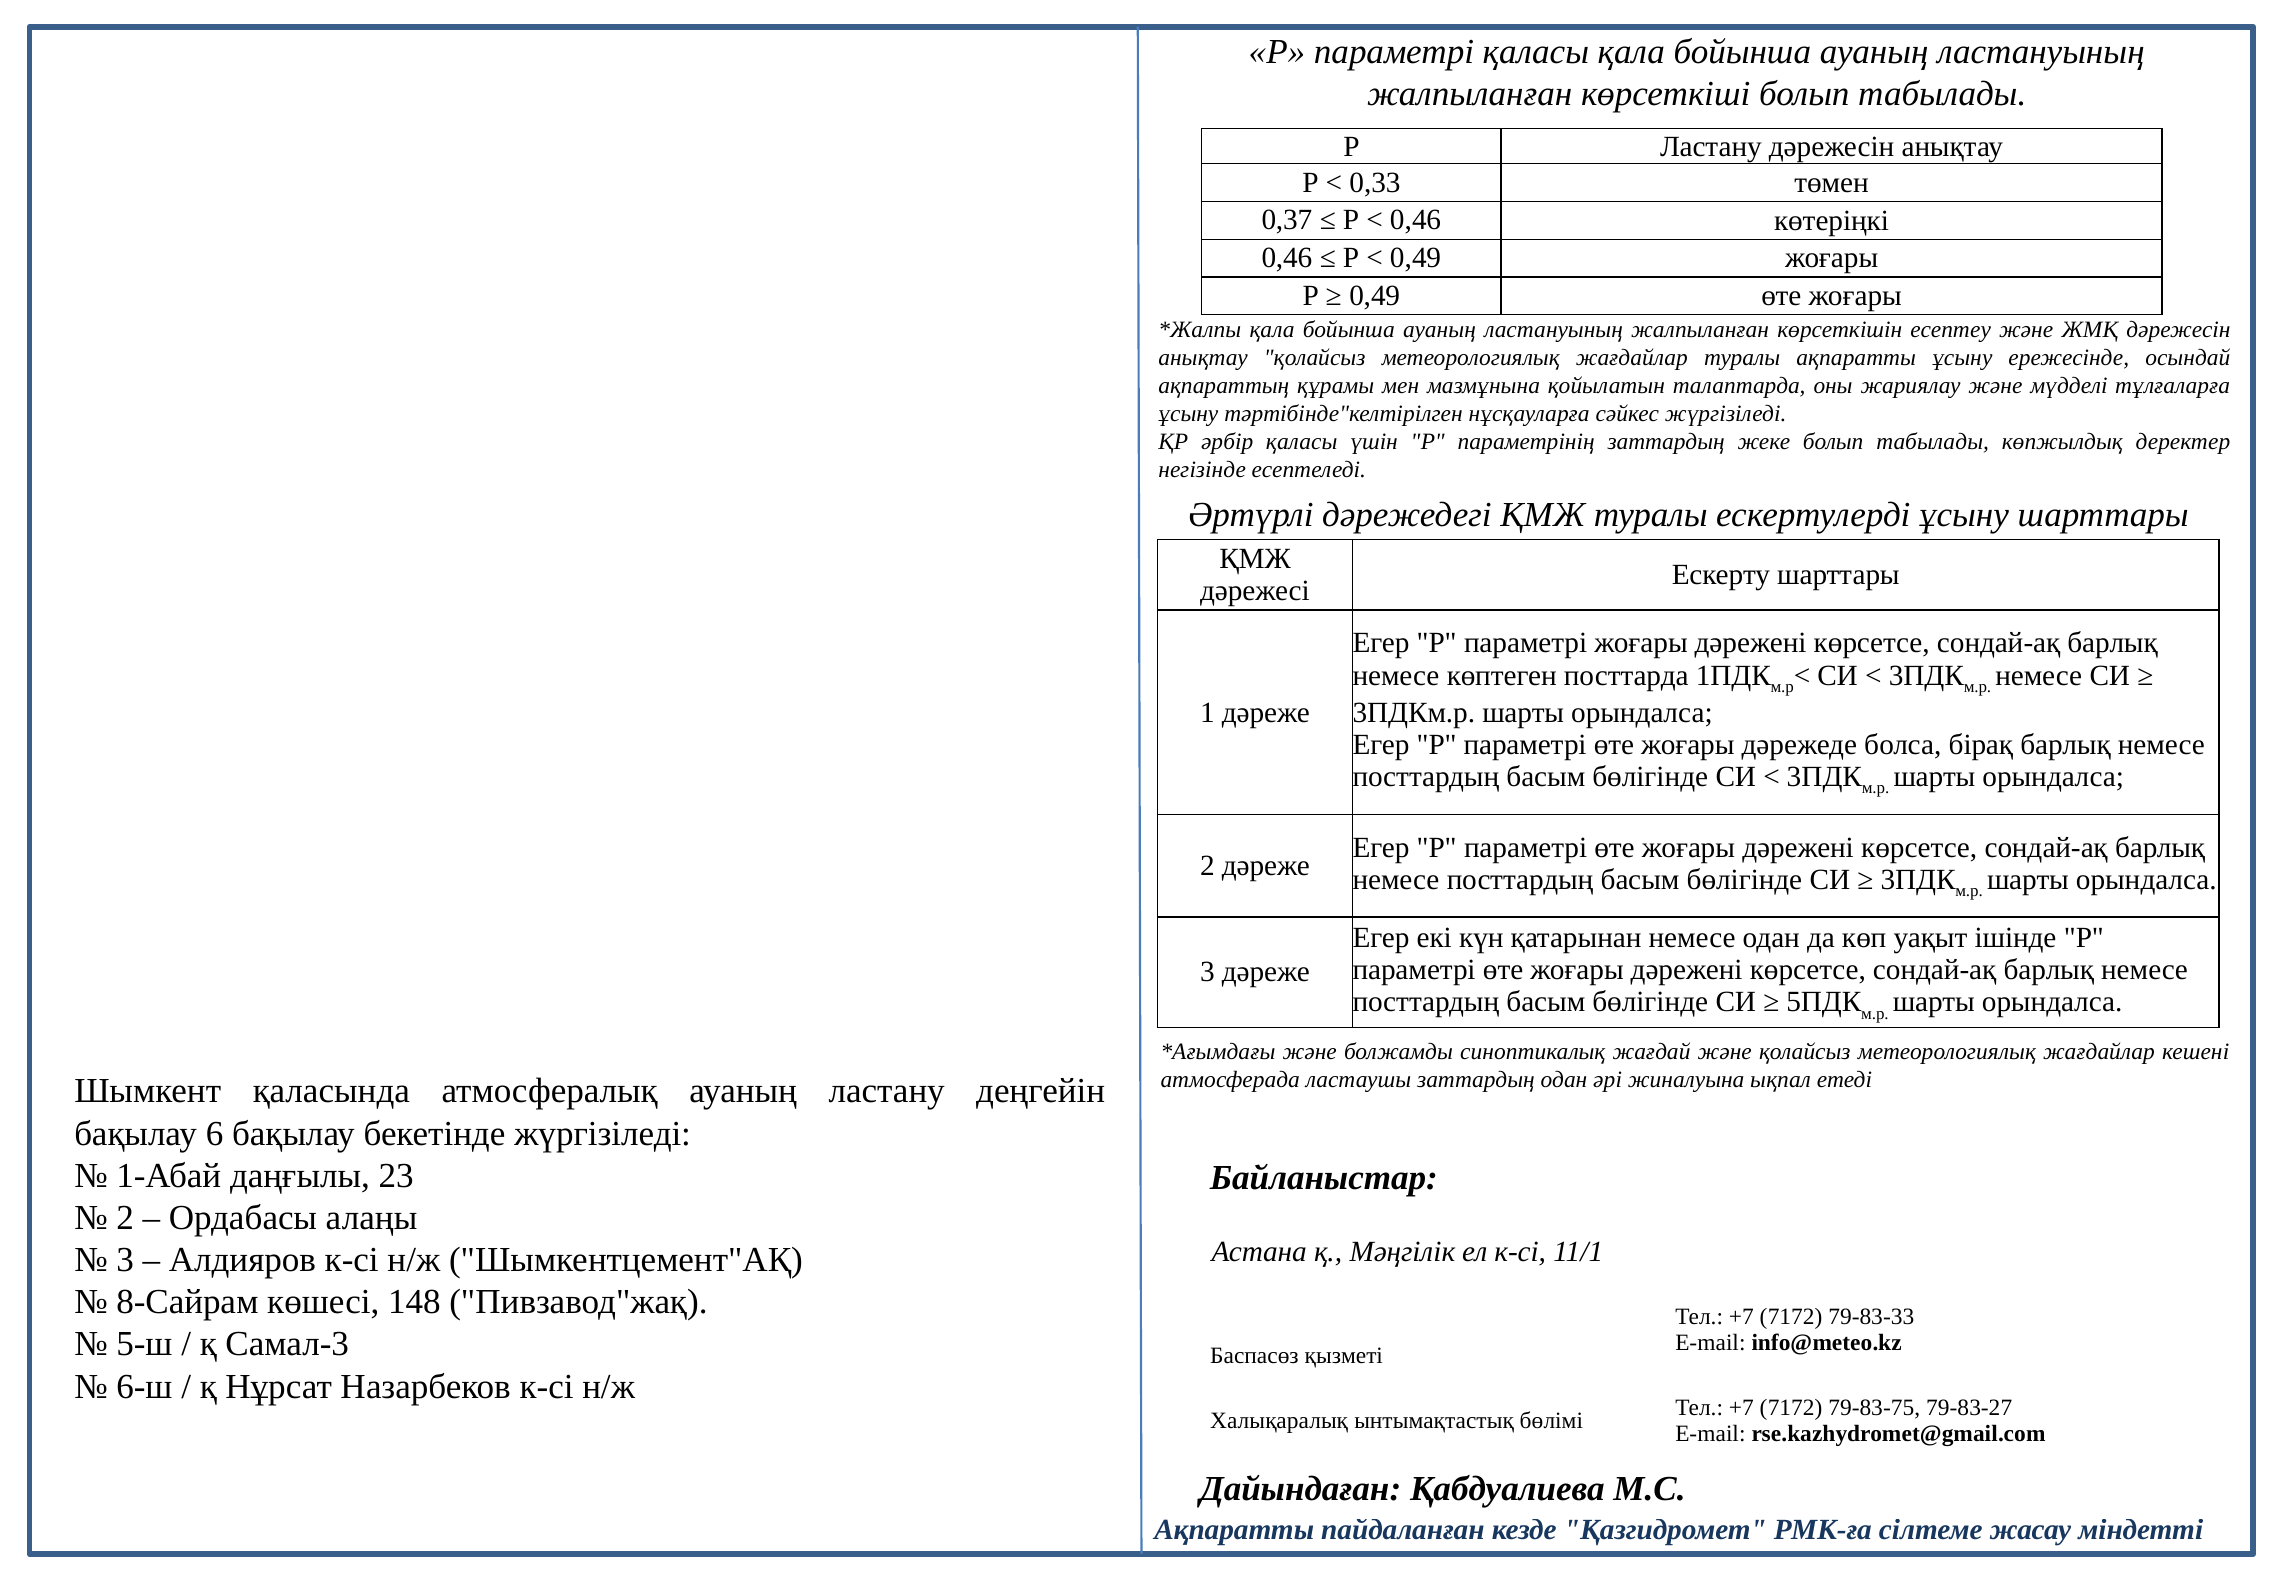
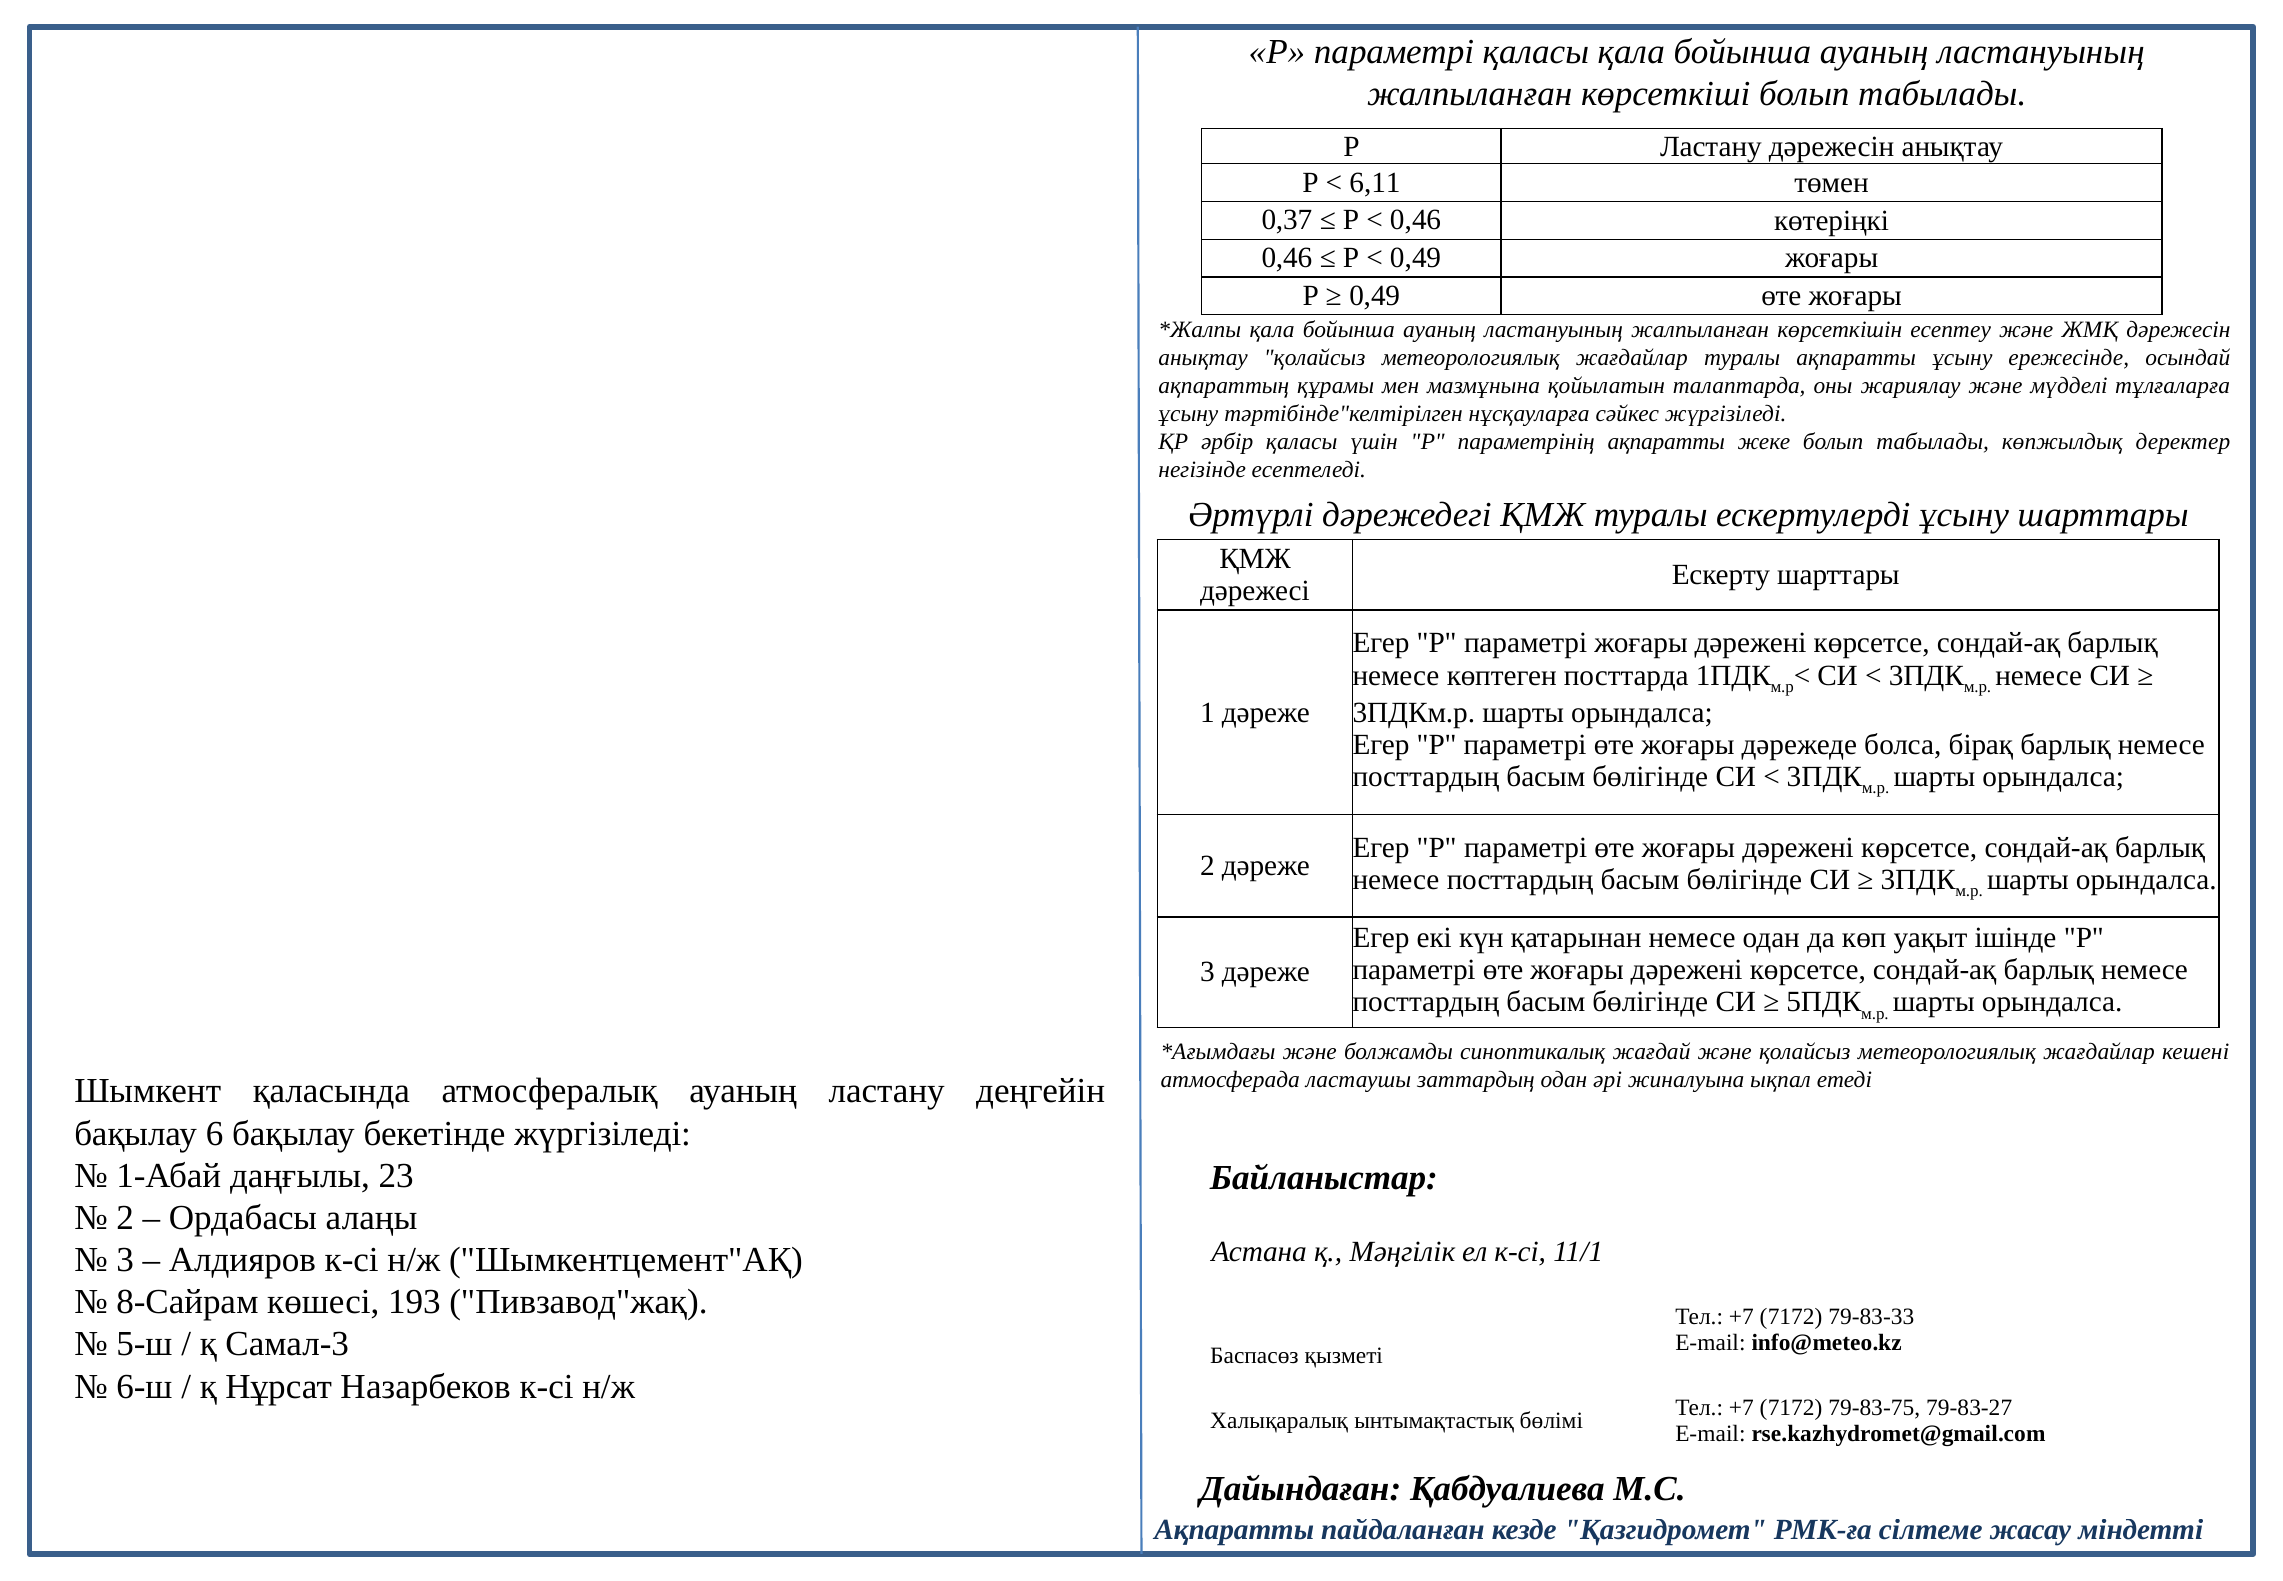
0,33: 0,33 -> 6,11
параметрінің заттардың: заттардың -> ақпаратты
148: 148 -> 193
